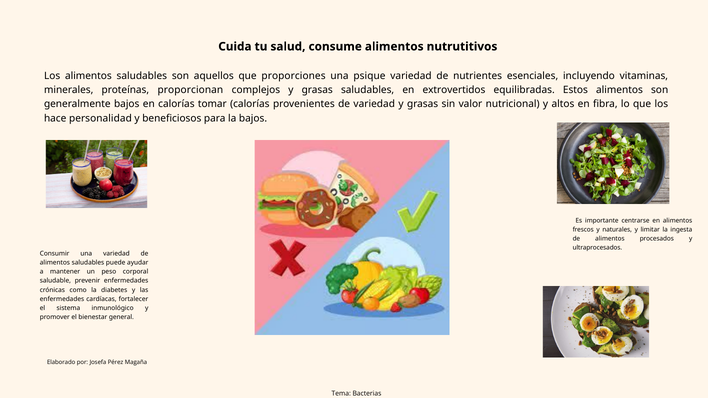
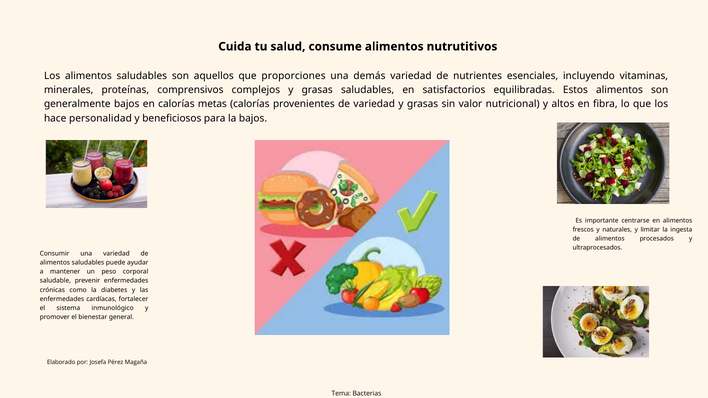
psique: psique -> demás
proporcionan: proporcionan -> comprensivos
extrovertidos: extrovertidos -> satisfactorios
tomar: tomar -> metas
